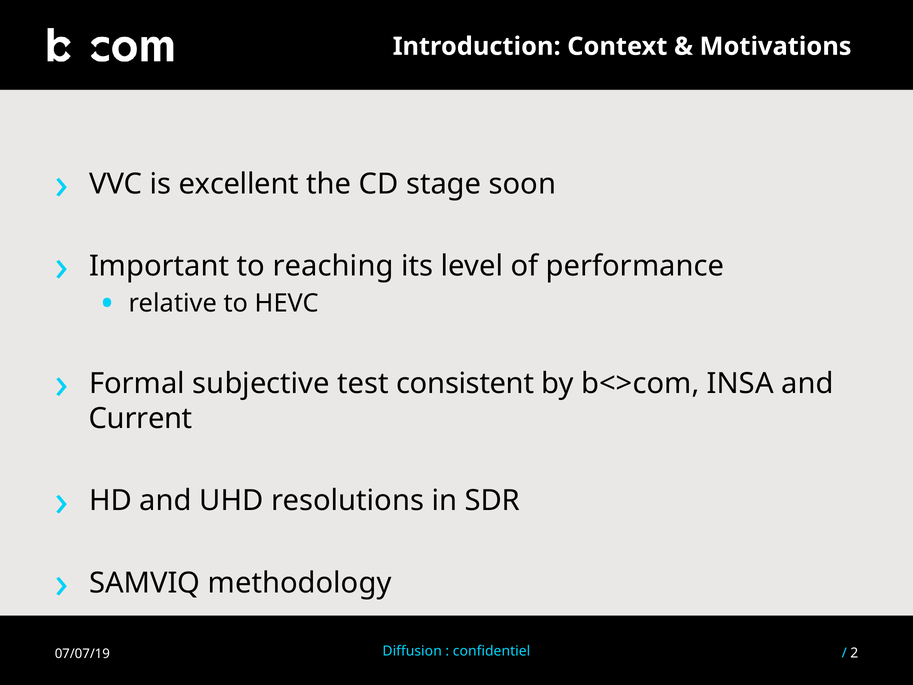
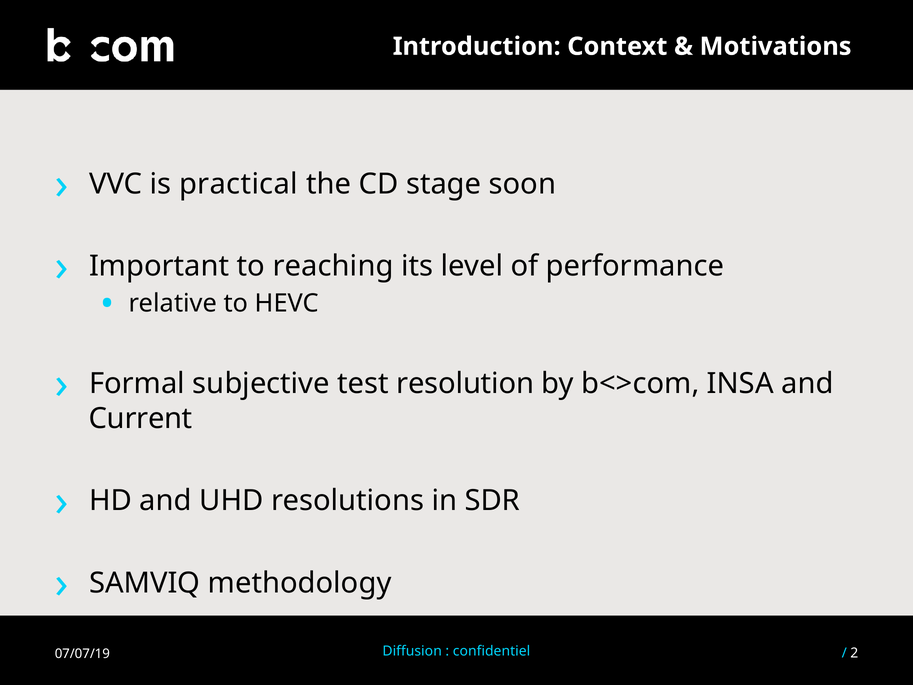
excellent: excellent -> practical
consistent: consistent -> resolution
